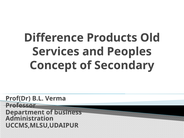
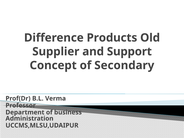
Services: Services -> Supplier
Peoples: Peoples -> Support
